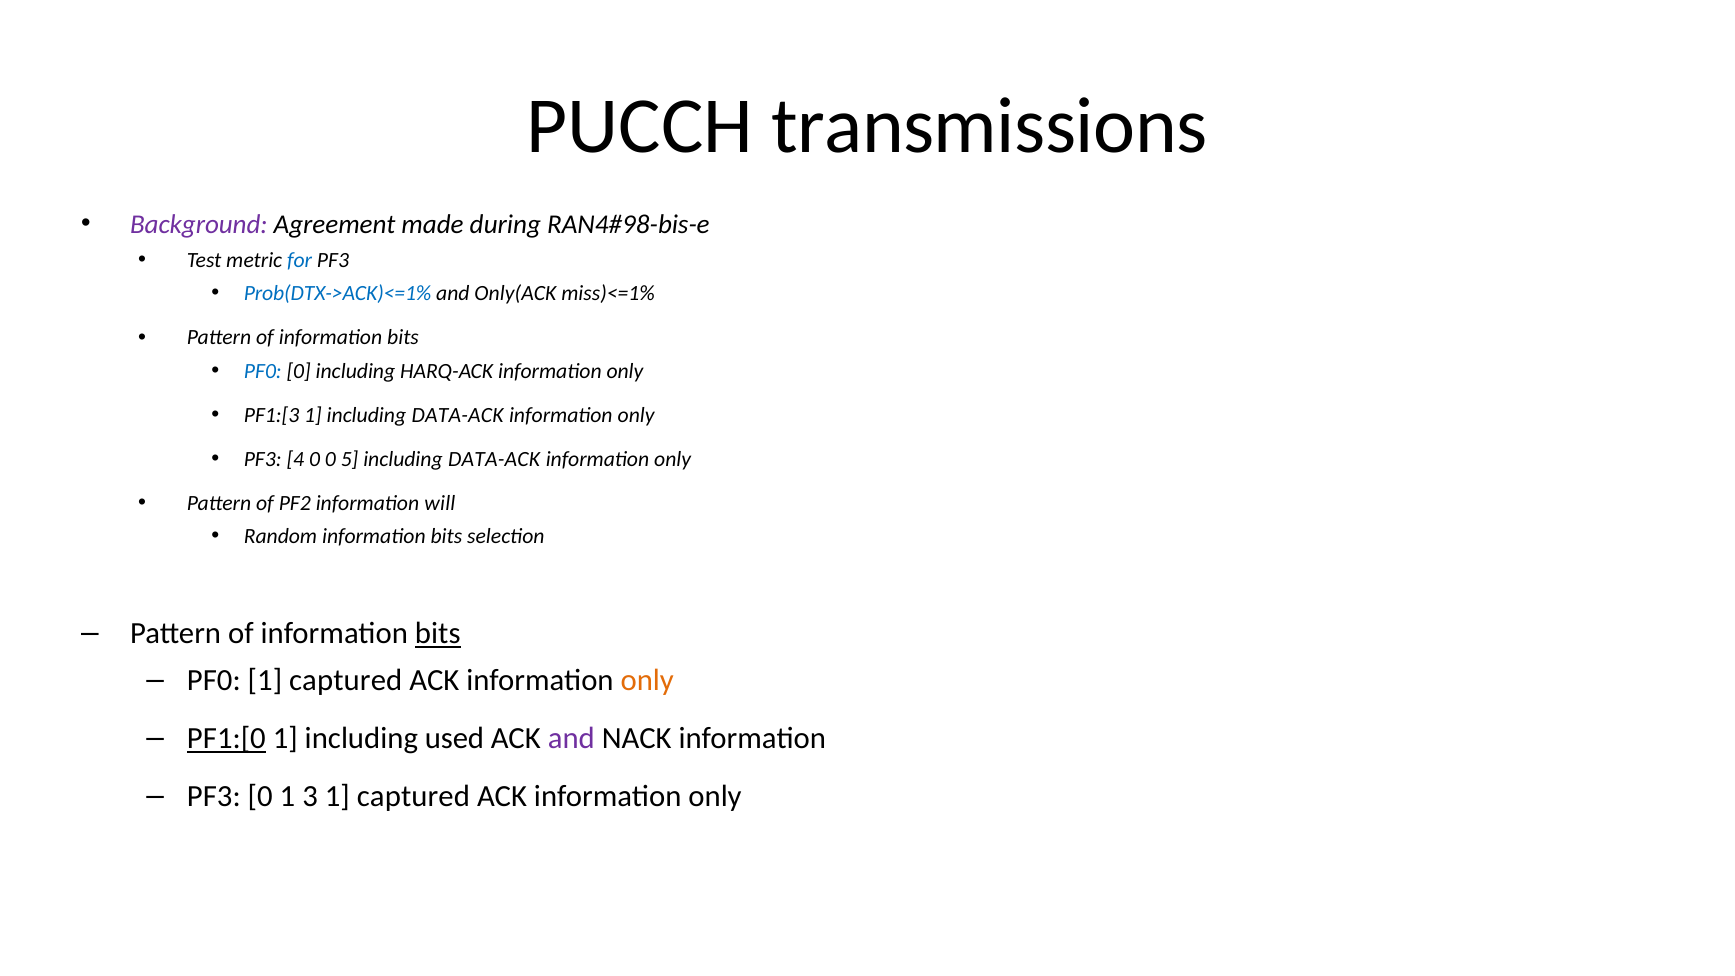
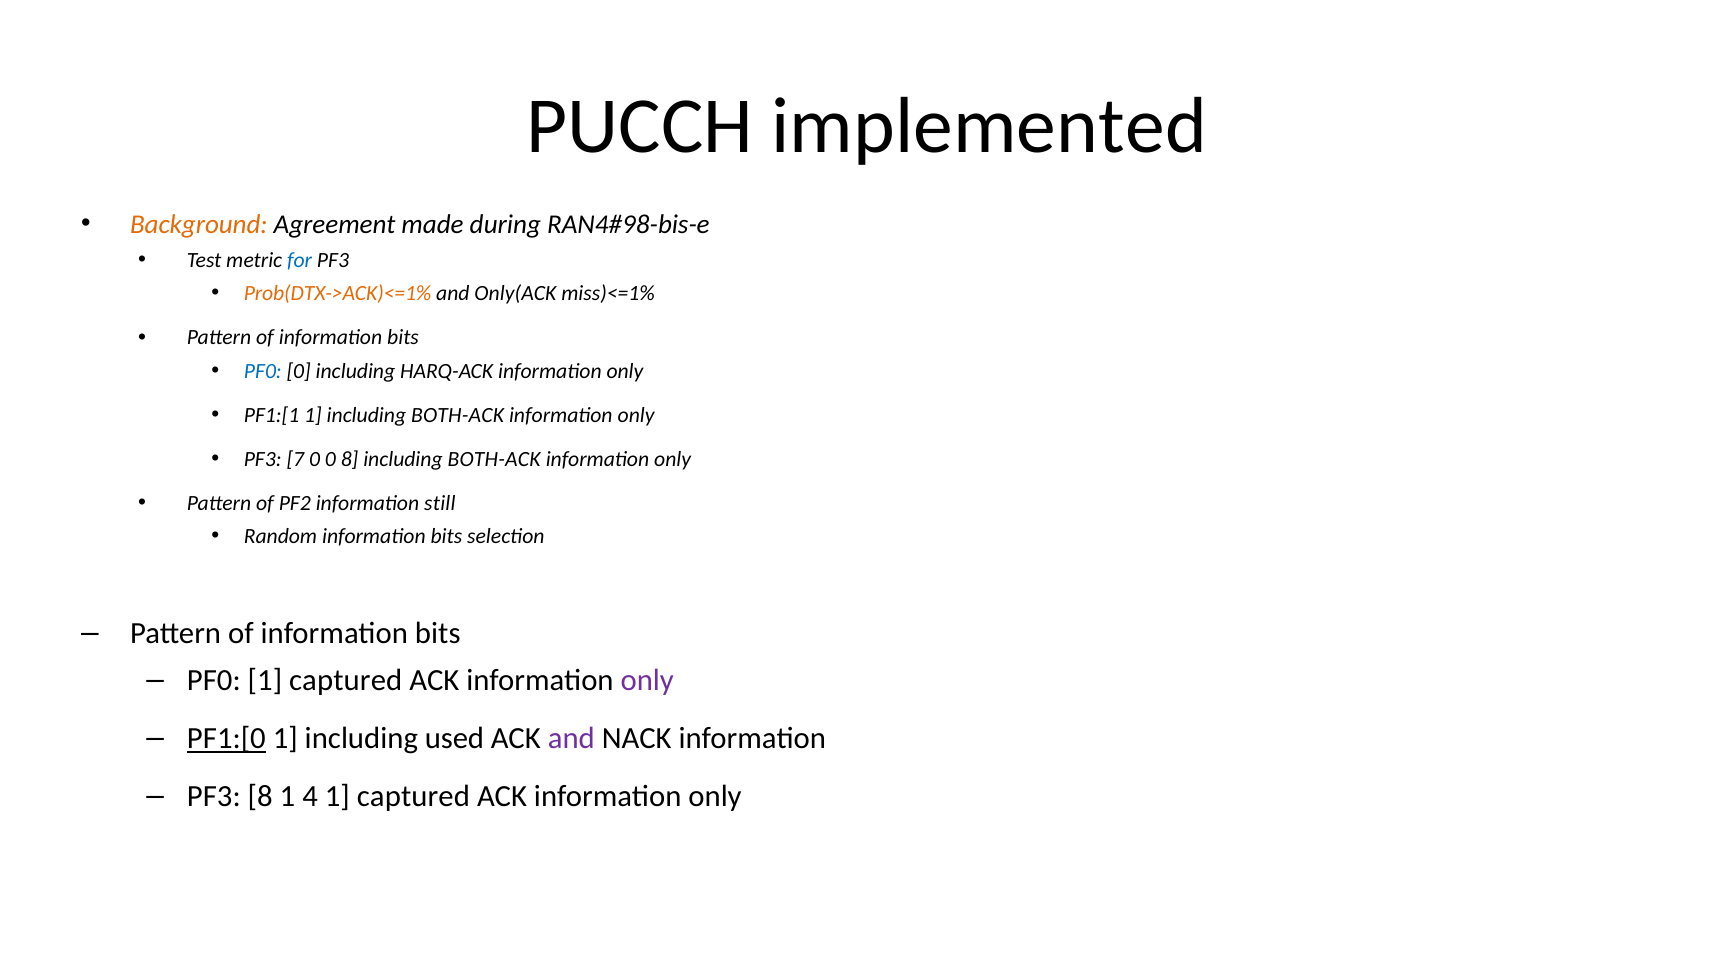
transmissions: transmissions -> implemented
Background colour: purple -> orange
Prob(DTX->ACK)<=1% colour: blue -> orange
PF1:[3: PF1:[3 -> PF1:[1
1 including DATA-ACK: DATA-ACK -> BOTH-ACK
4: 4 -> 7
0 5: 5 -> 8
DATA-ACK at (494, 459): DATA-ACK -> BOTH-ACK
will: will -> still
bits at (438, 634) underline: present -> none
only at (647, 681) colour: orange -> purple
PF3 0: 0 -> 8
3: 3 -> 4
